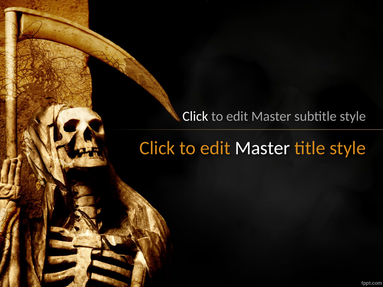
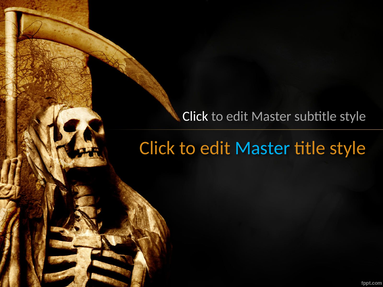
Master at (262, 148) colour: white -> light blue
